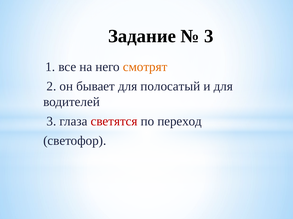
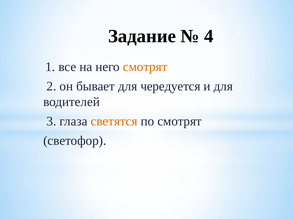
3 at (209, 36): 3 -> 4
полосатый: полосатый -> чередуется
светятся colour: red -> orange
по переход: переход -> смотрят
